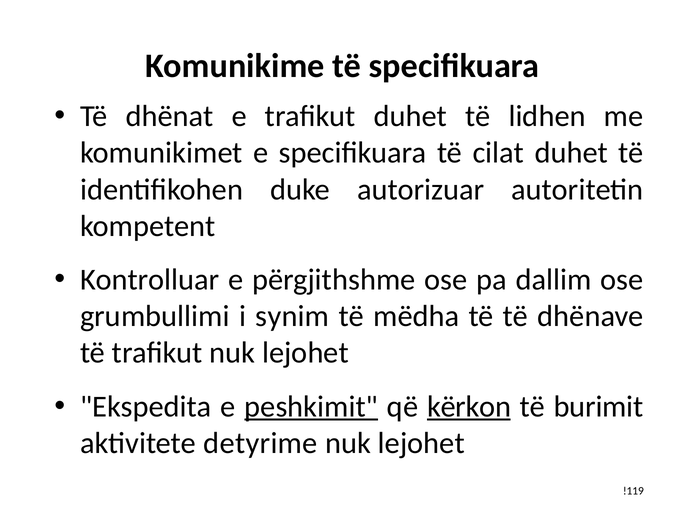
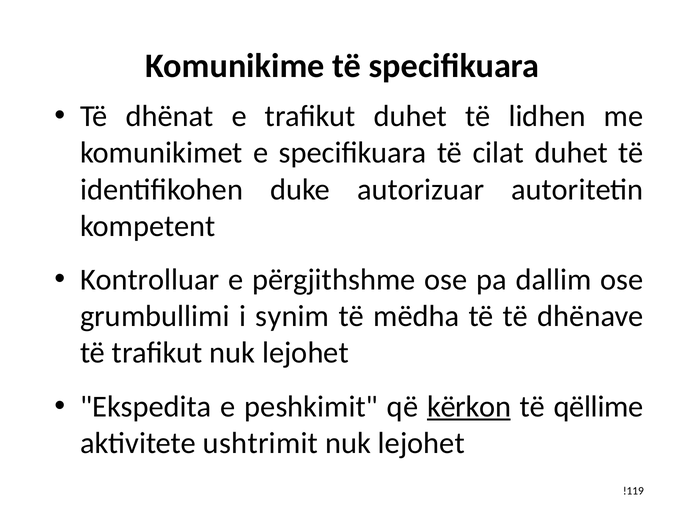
peshkimit underline: present -> none
burimit: burimit -> qëllime
detyrime: detyrime -> ushtrimit
